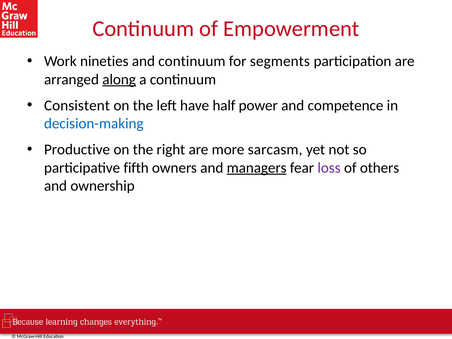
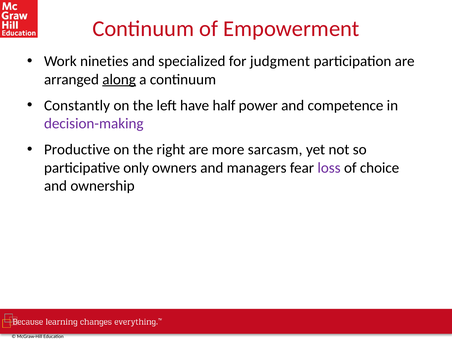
and continuum: continuum -> specialized
segments: segments -> judgment
Consistent: Consistent -> Constantly
decision-making colour: blue -> purple
fifth: fifth -> only
managers underline: present -> none
others: others -> choice
